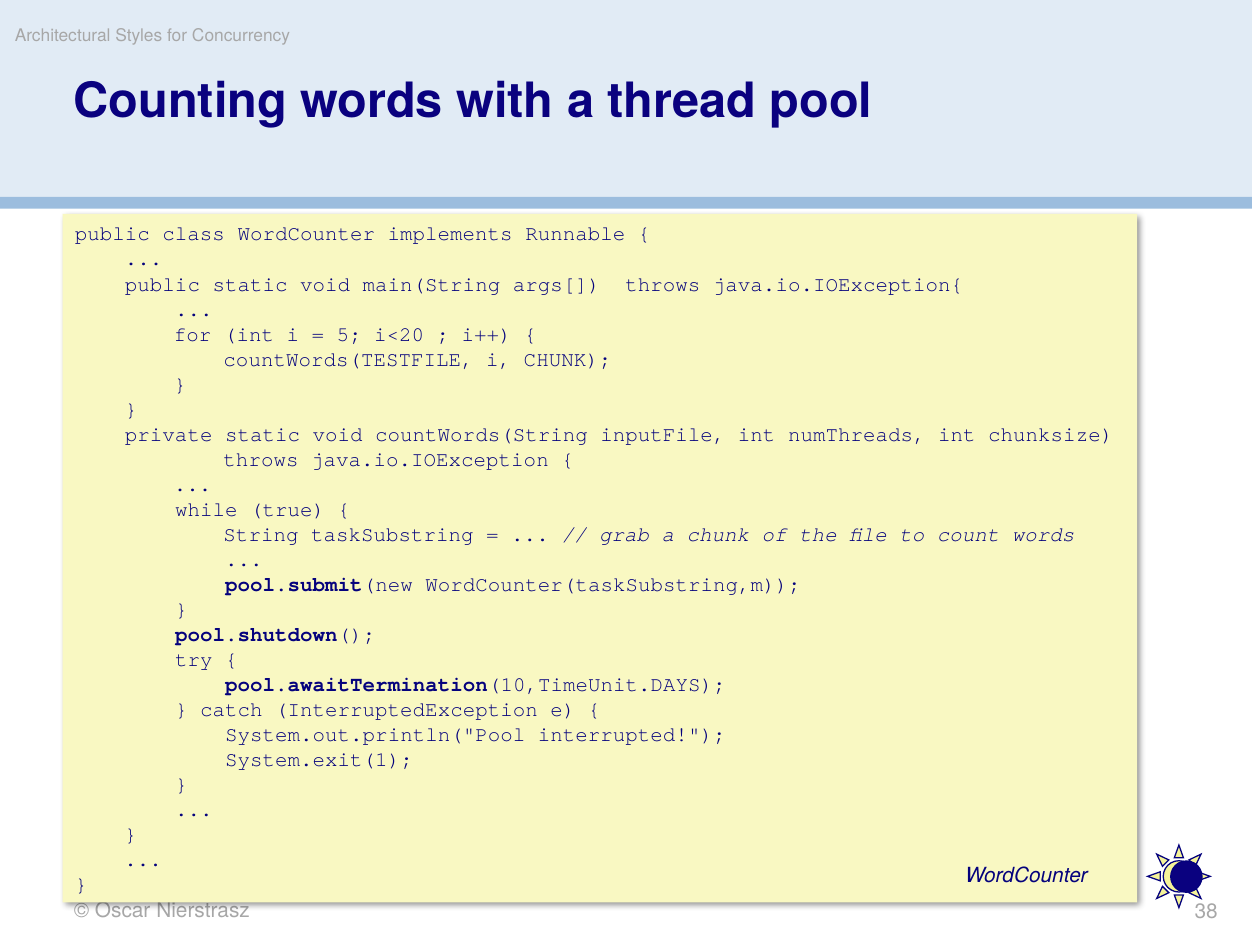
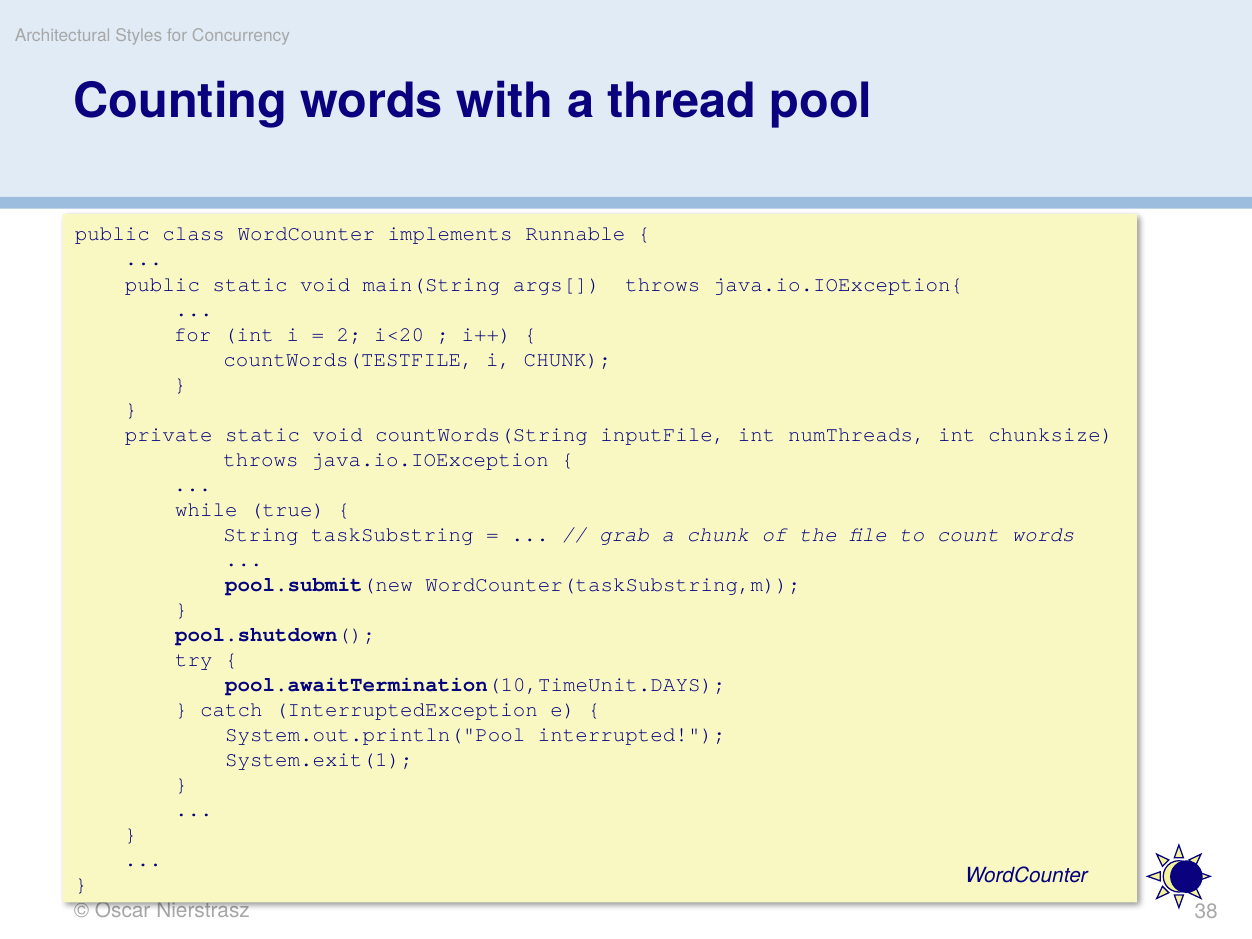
5: 5 -> 2
